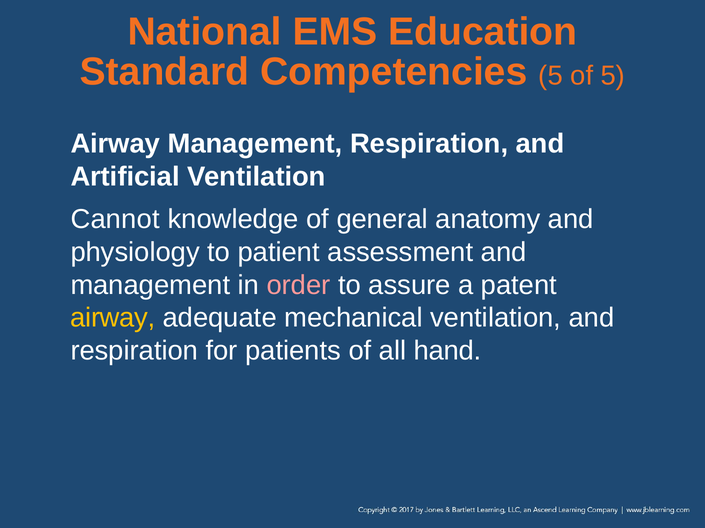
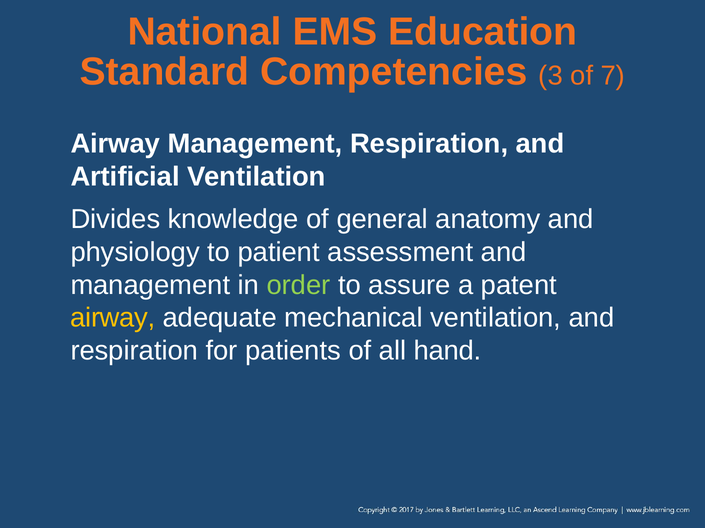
Competencies 5: 5 -> 3
of 5: 5 -> 7
Cannot: Cannot -> Divides
order colour: pink -> light green
